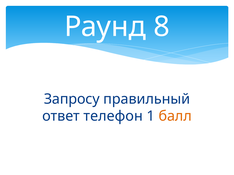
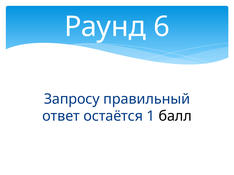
8: 8 -> 6
телефон: телефон -> остаётся
балл colour: orange -> black
